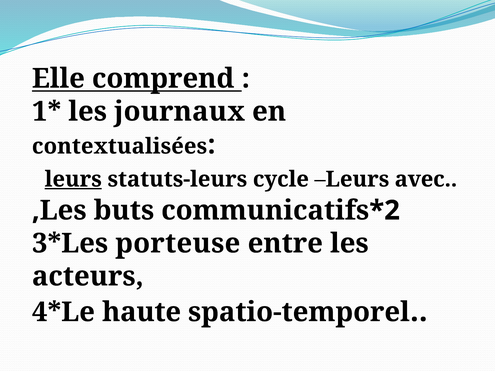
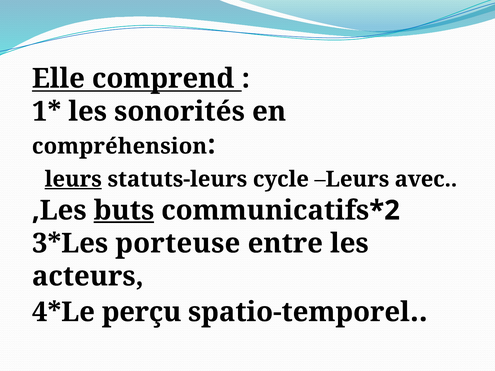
journaux: journaux -> sonorités
contextualisées: contextualisées -> compréhension
buts underline: none -> present
haute: haute -> perçu
